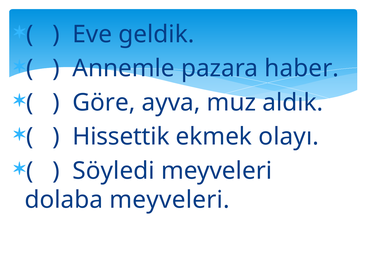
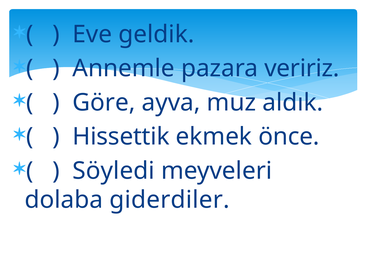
haber: haber -> veririz
olayı: olayı -> önce
dolaba meyveleri: meyveleri -> giderdiler
